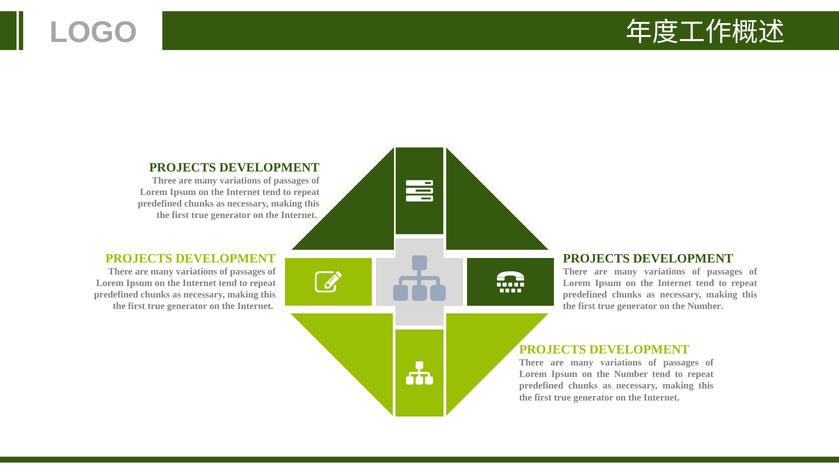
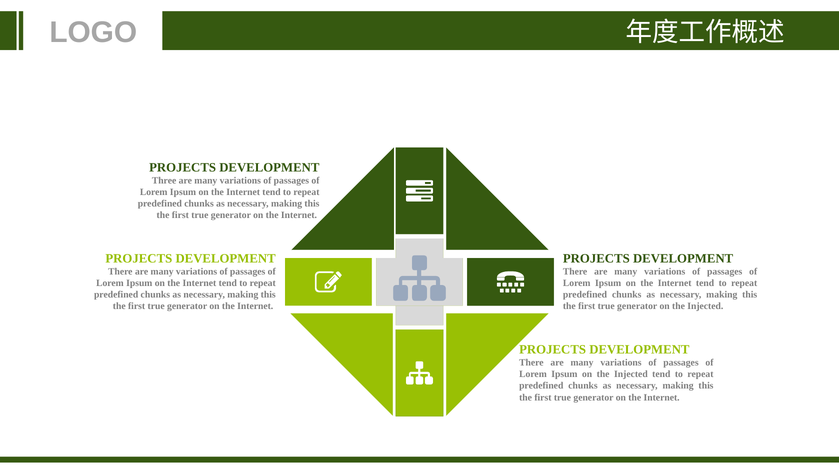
generator on the Number: Number -> Injected
Ipsum on the Number: Number -> Injected
